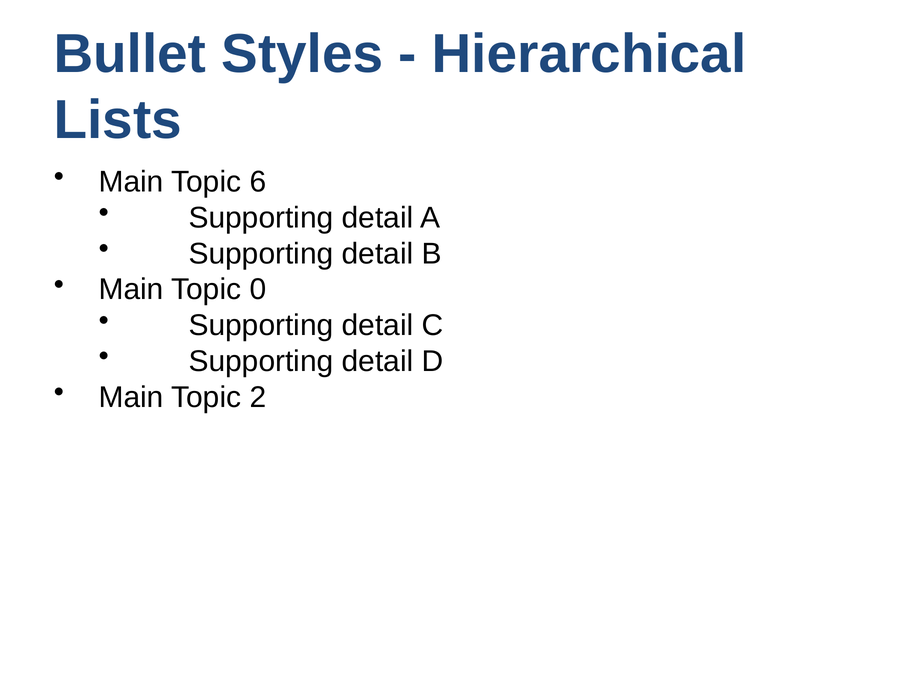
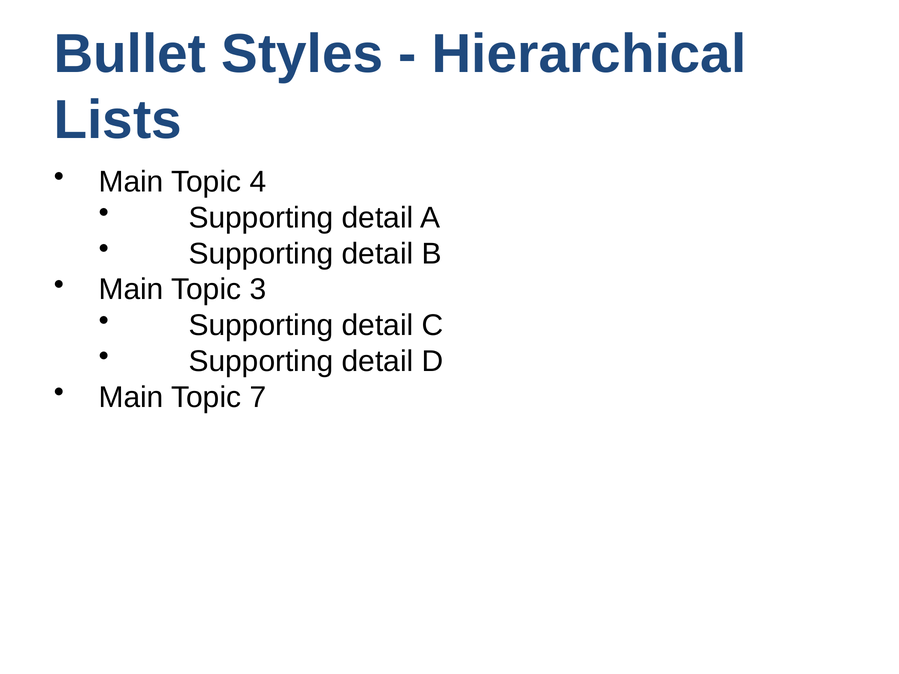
6: 6 -> 4
0: 0 -> 3
2: 2 -> 7
